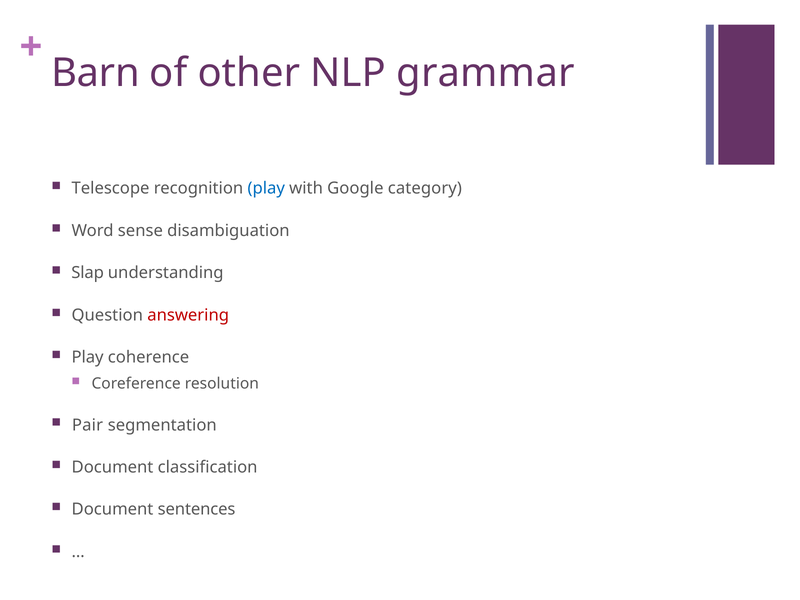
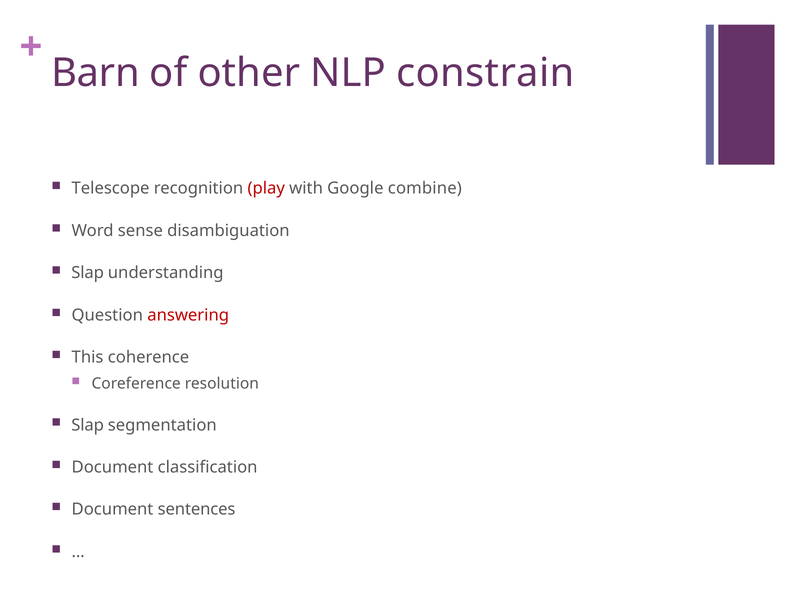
grammar: grammar -> constrain
play at (266, 188) colour: blue -> red
category: category -> combine
Play at (88, 357): Play -> This
Pair at (87, 425): Pair -> Slap
